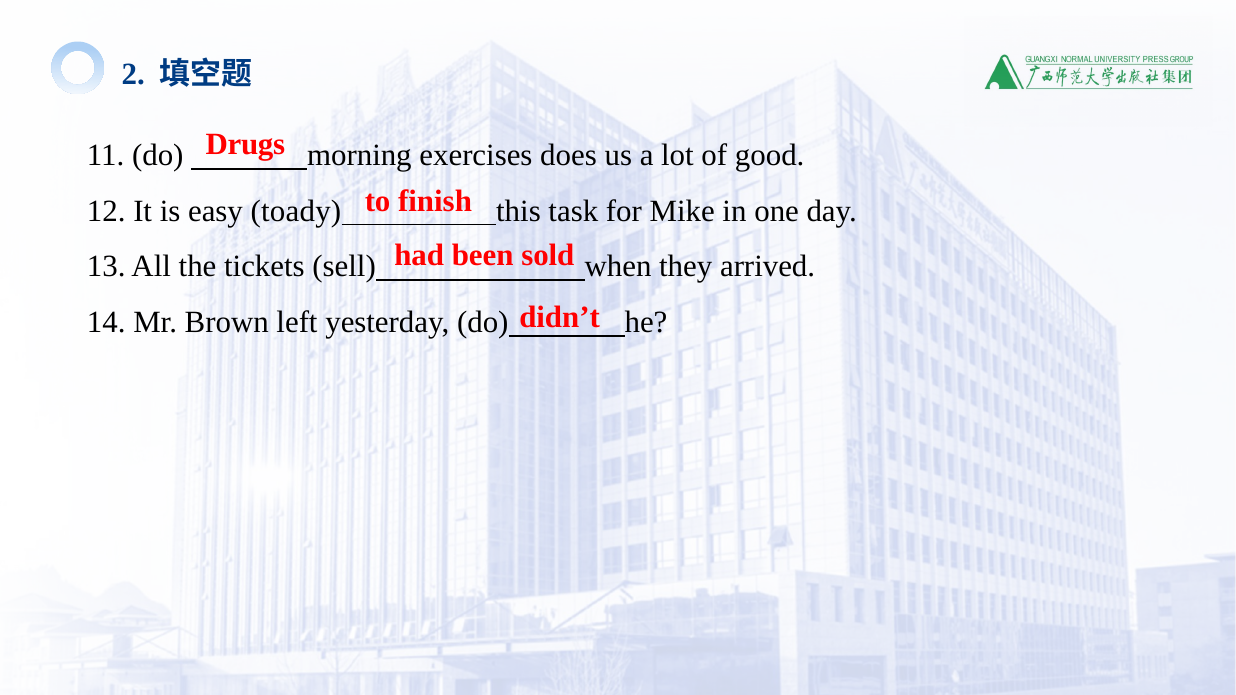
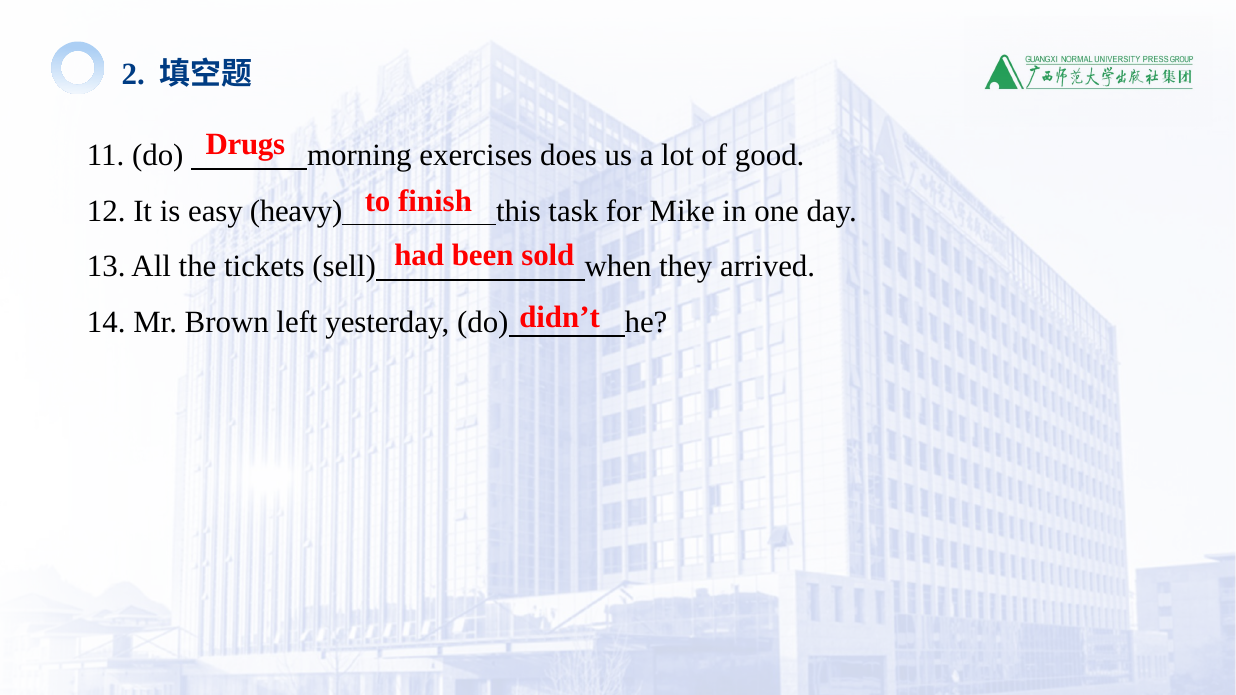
toady: toady -> heavy
